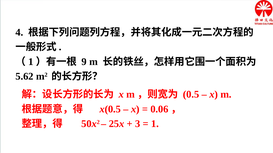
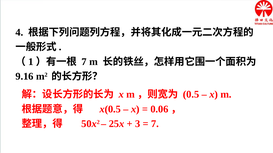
9 at (84, 62): 9 -> 7
5.62: 5.62 -> 9.16
1 at (155, 124): 1 -> 7
